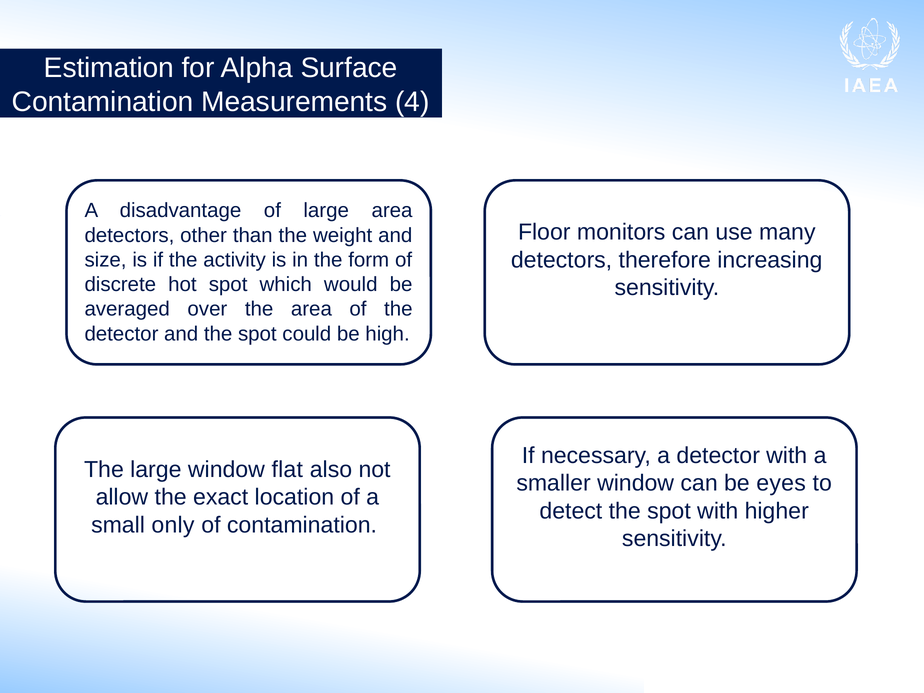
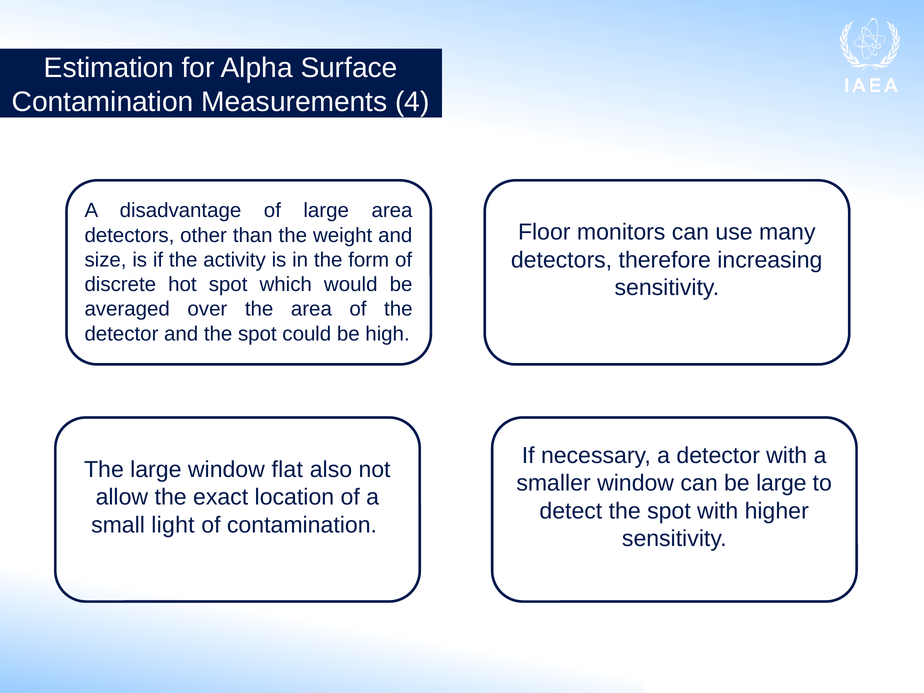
be eyes: eyes -> large
only: only -> light
